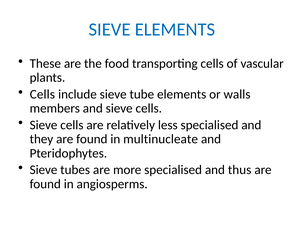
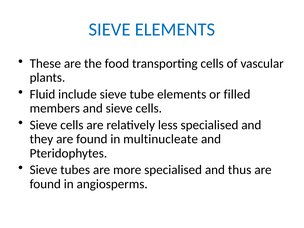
Cells at (42, 94): Cells -> Fluid
walls: walls -> filled
